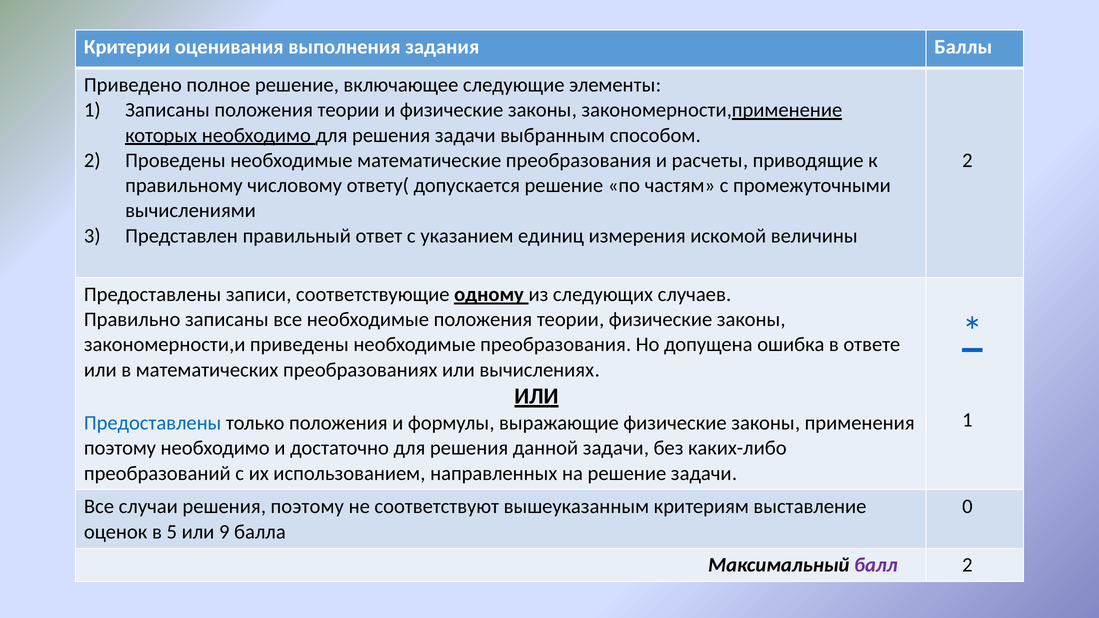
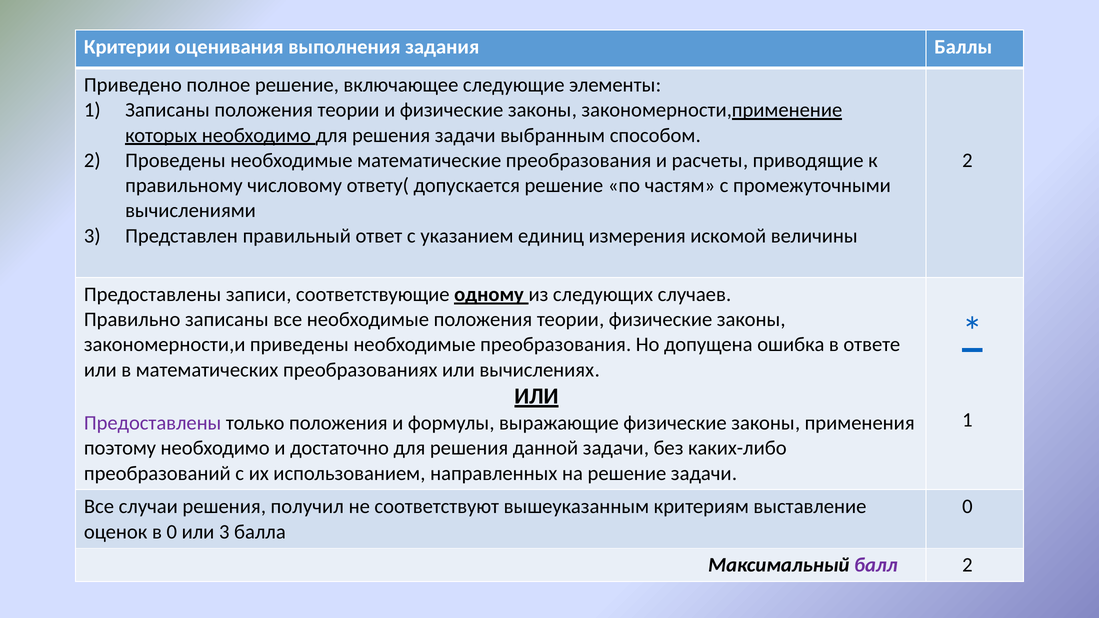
Предоставлены at (153, 423) colour: blue -> purple
решения поэтому: поэтому -> получил
в 5: 5 -> 0
или 9: 9 -> 3
